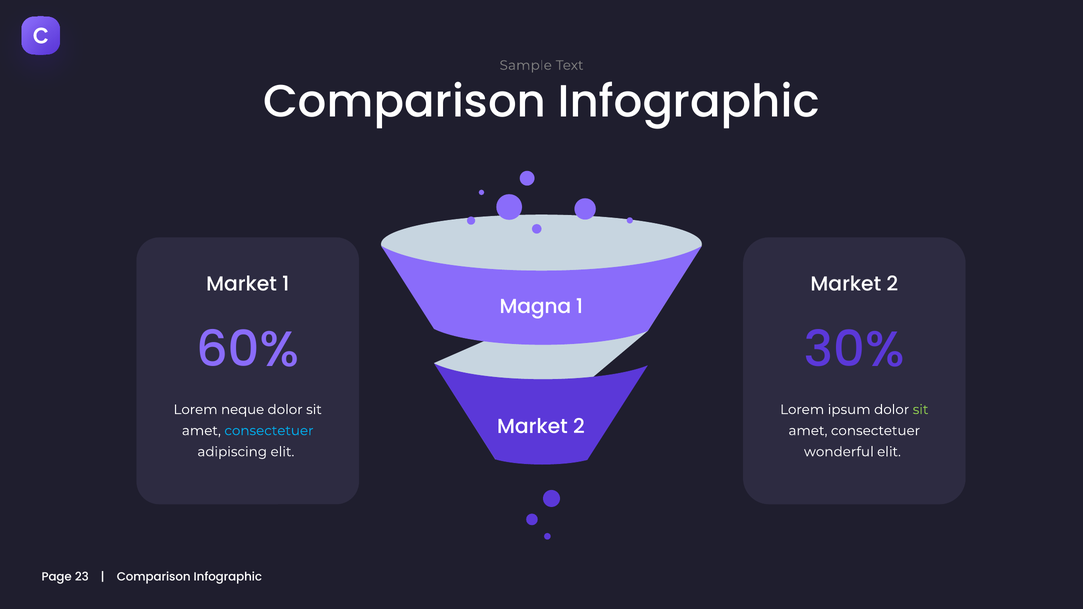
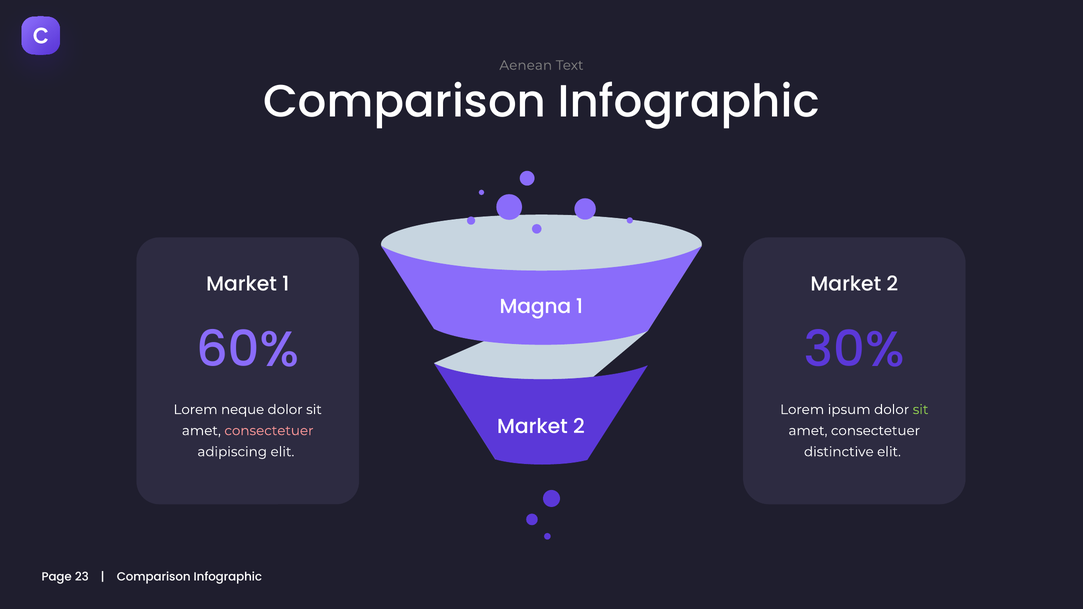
Sample: Sample -> Aenean
consectetuer at (269, 431) colour: light blue -> pink
wonderful: wonderful -> distinctive
